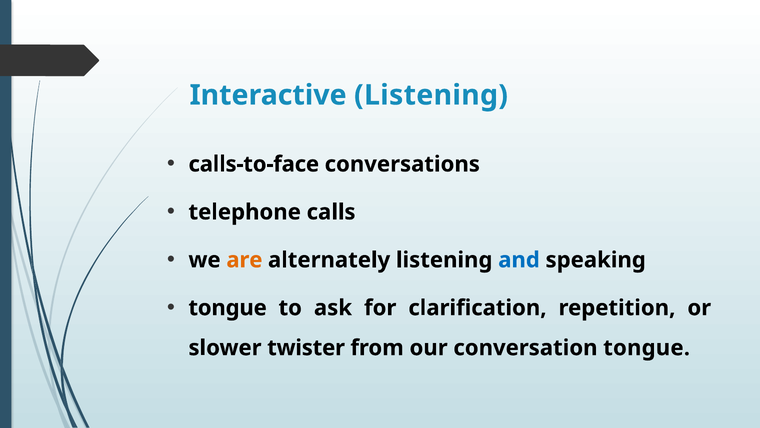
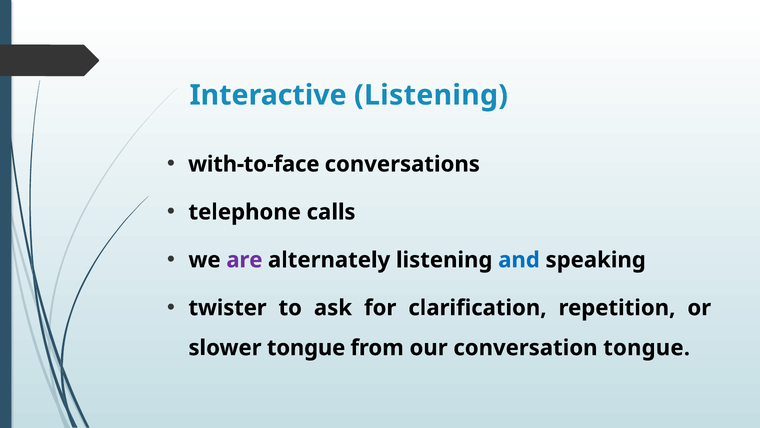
calls-to-face: calls-to-face -> with-to-face
are colour: orange -> purple
tongue at (228, 308): tongue -> twister
slower twister: twister -> tongue
